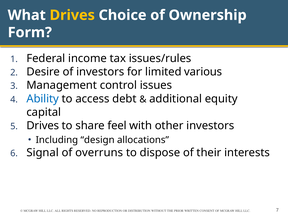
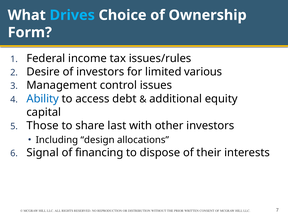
Drives at (72, 15) colour: yellow -> light blue
Drives at (43, 126): Drives -> Those
feel: feel -> last
overruns: overruns -> financing
